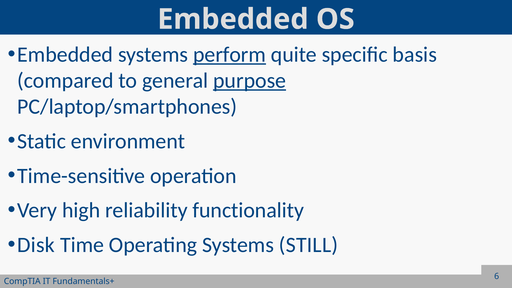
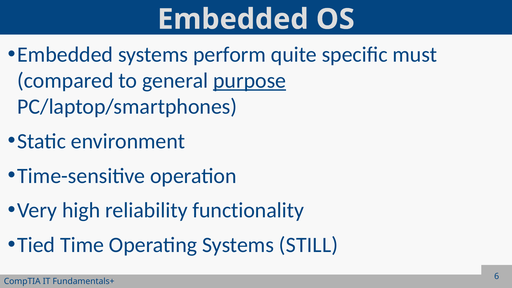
perform underline: present -> none
basis: basis -> must
Disk: Disk -> Tied
